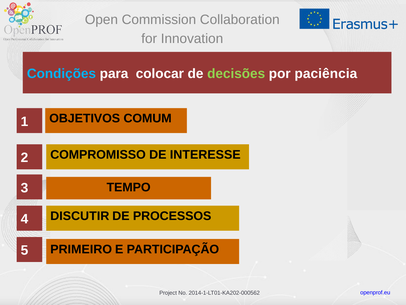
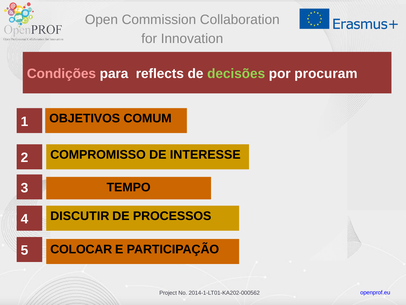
Condições colour: light blue -> pink
colocar: colocar -> reflects
paciência: paciência -> procuram
PRIMEIRO: PRIMEIRO -> COLOCAR
